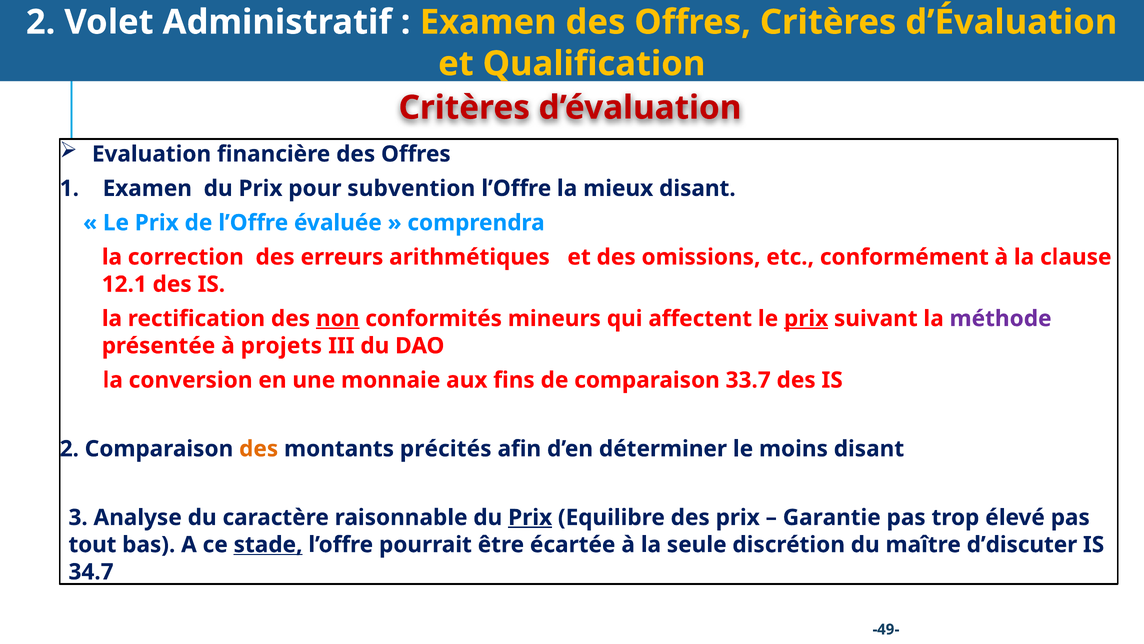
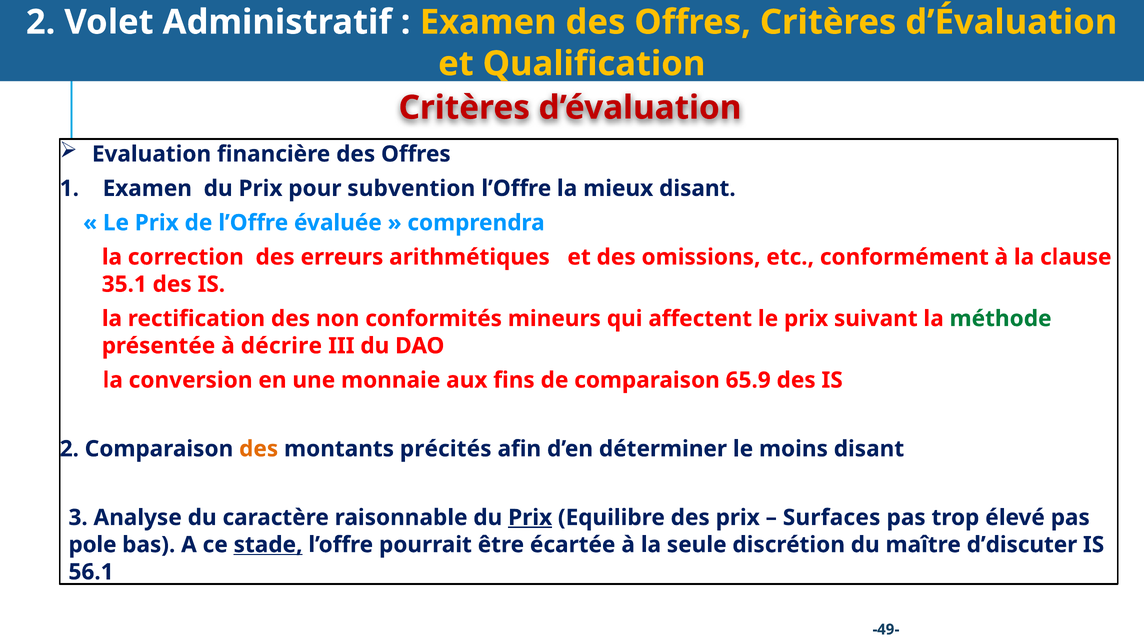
12.1: 12.1 -> 35.1
non underline: present -> none
prix at (806, 318) underline: present -> none
méthode colour: purple -> green
projets: projets -> décrire
33.7: 33.7 -> 65.9
Garantie: Garantie -> Surfaces
tout: tout -> pole
34.7: 34.7 -> 56.1
